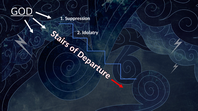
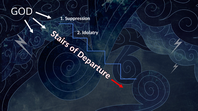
GOD underline: present -> none
